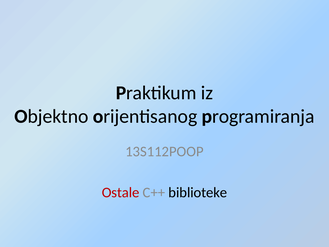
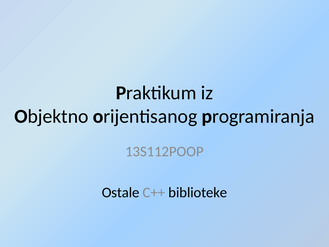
Ostale colour: red -> black
